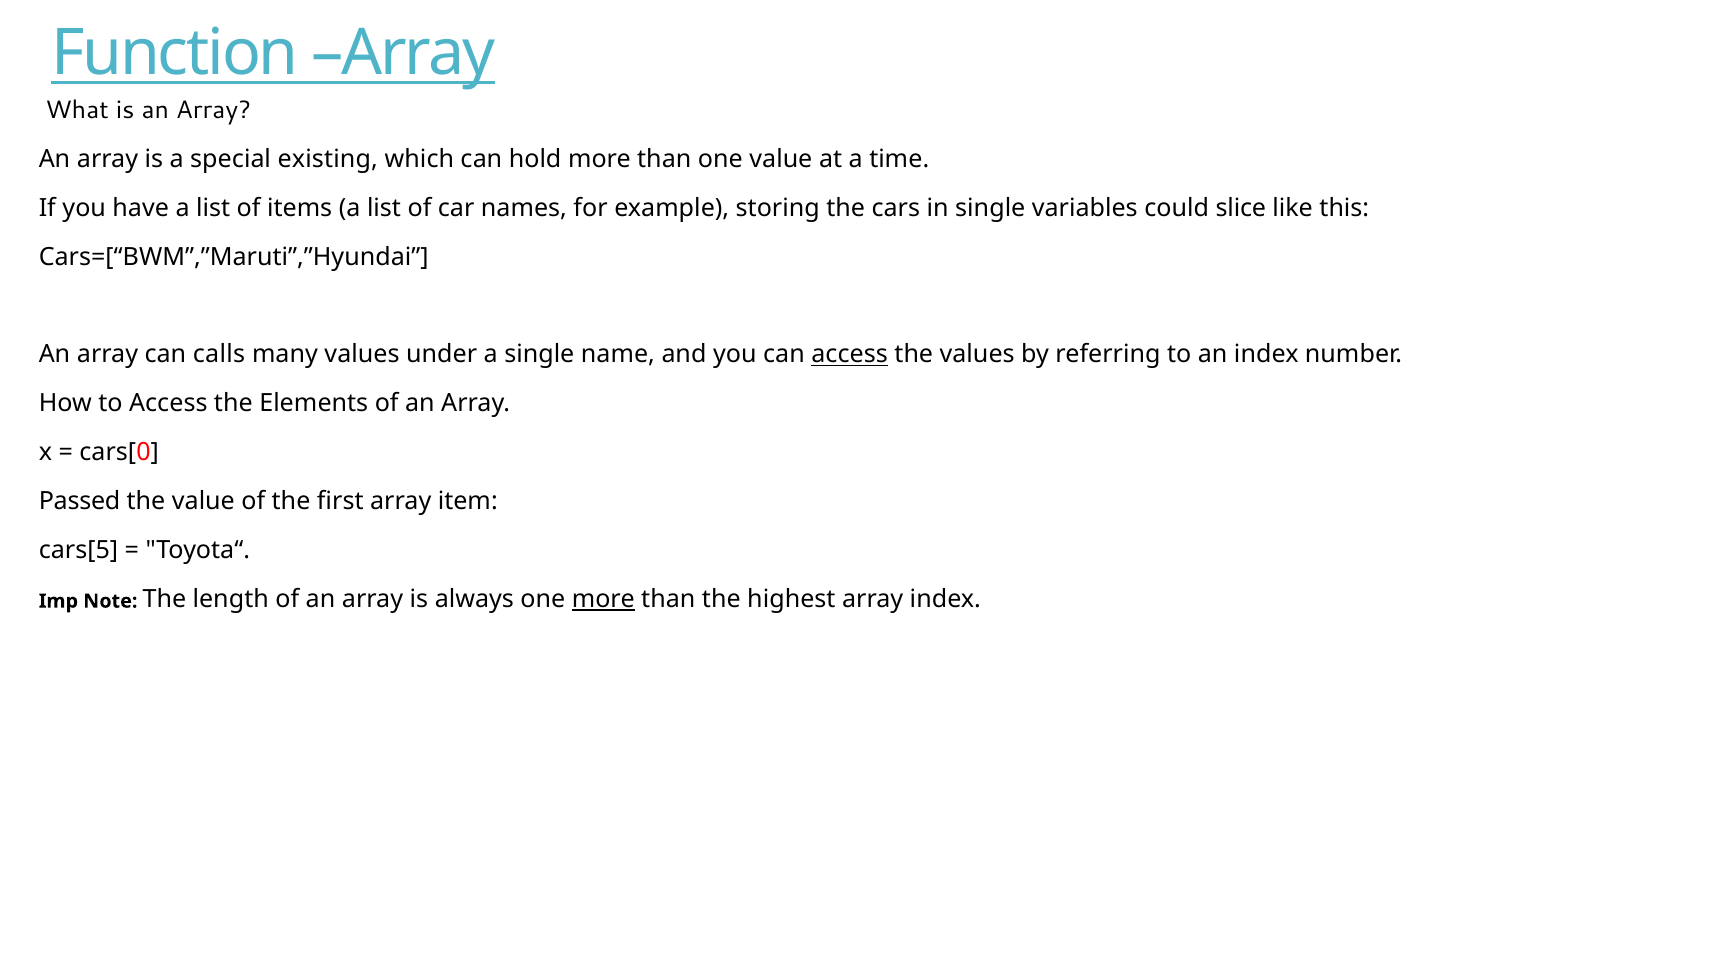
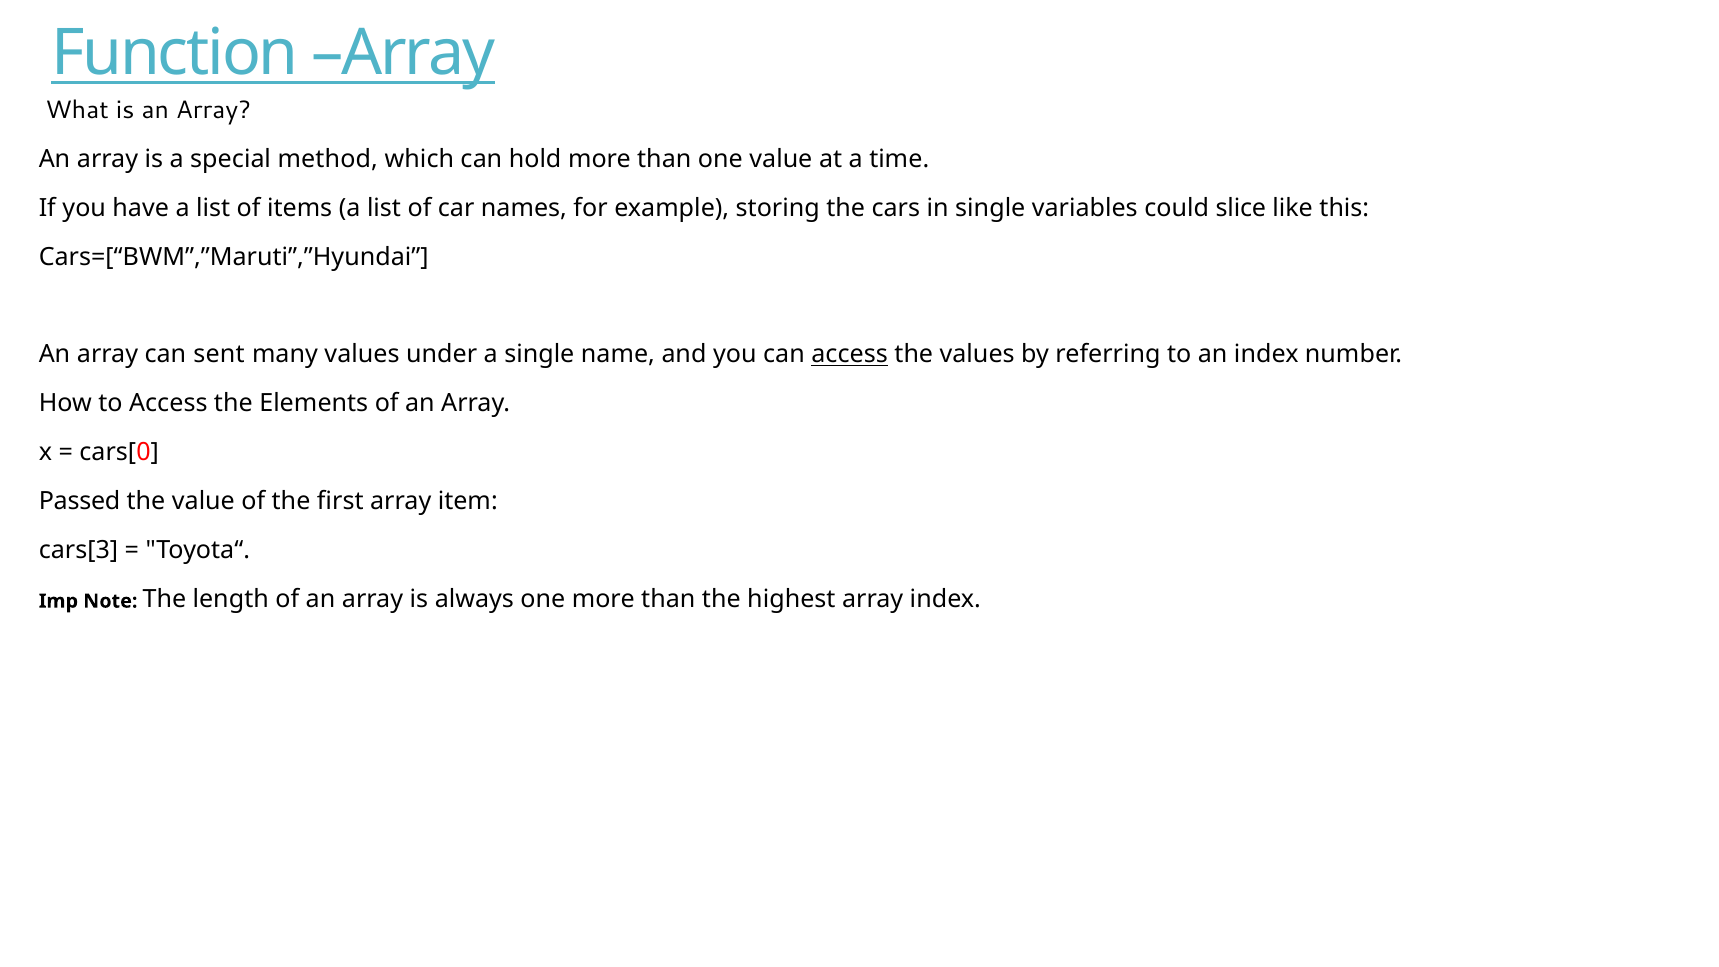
existing: existing -> method
calls: calls -> sent
cars[5: cars[5 -> cars[3
more at (603, 599) underline: present -> none
